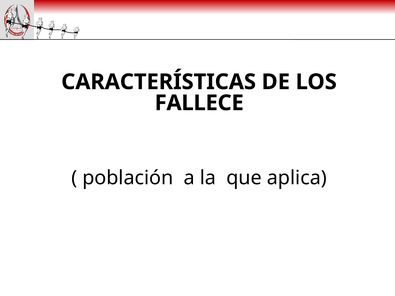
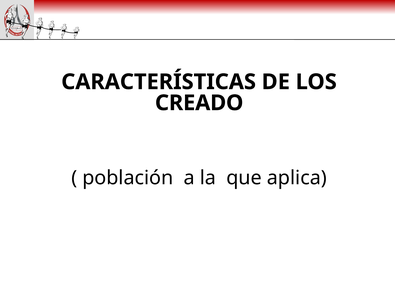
FALLECE: FALLECE -> CREADO
